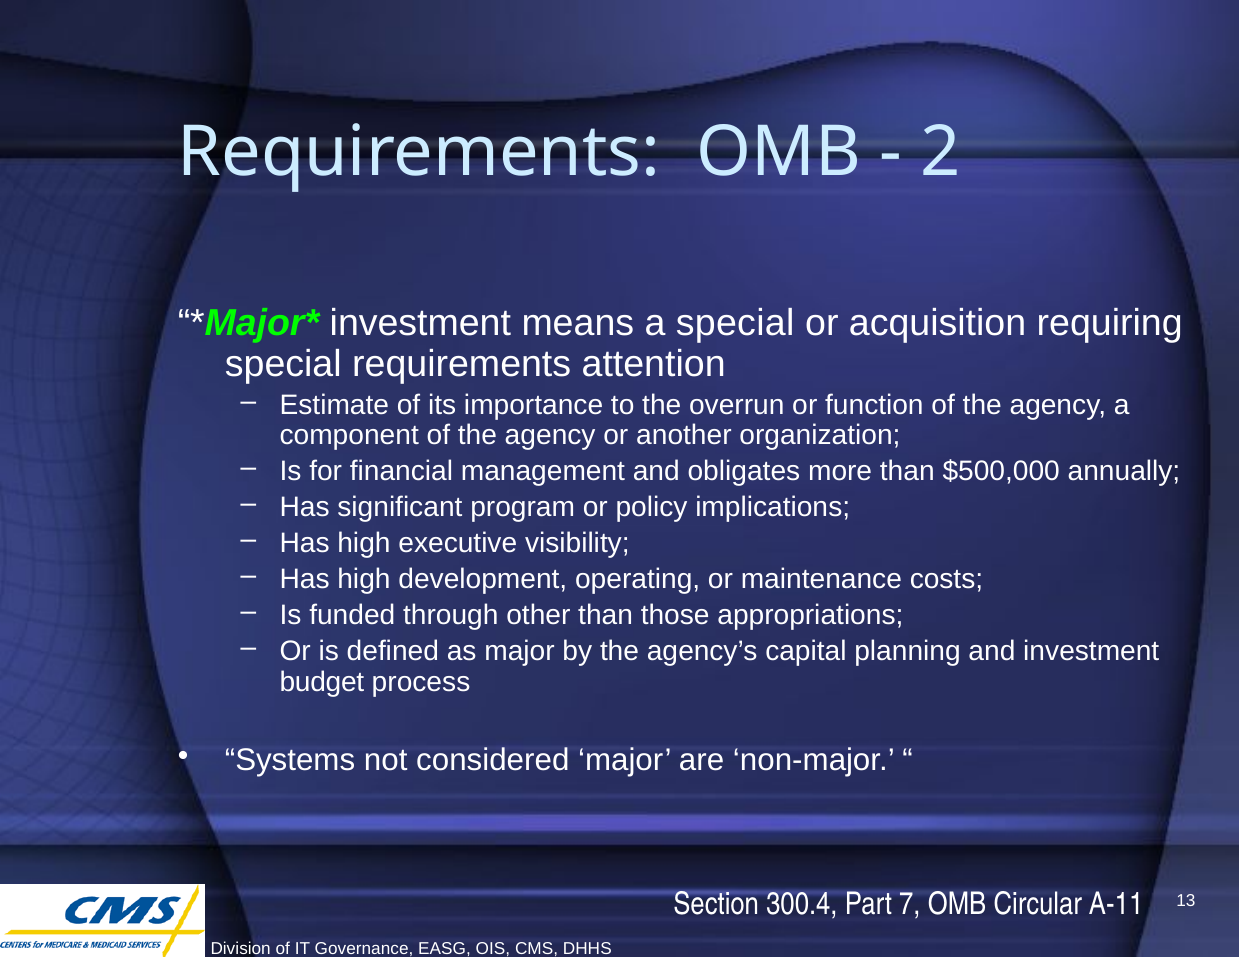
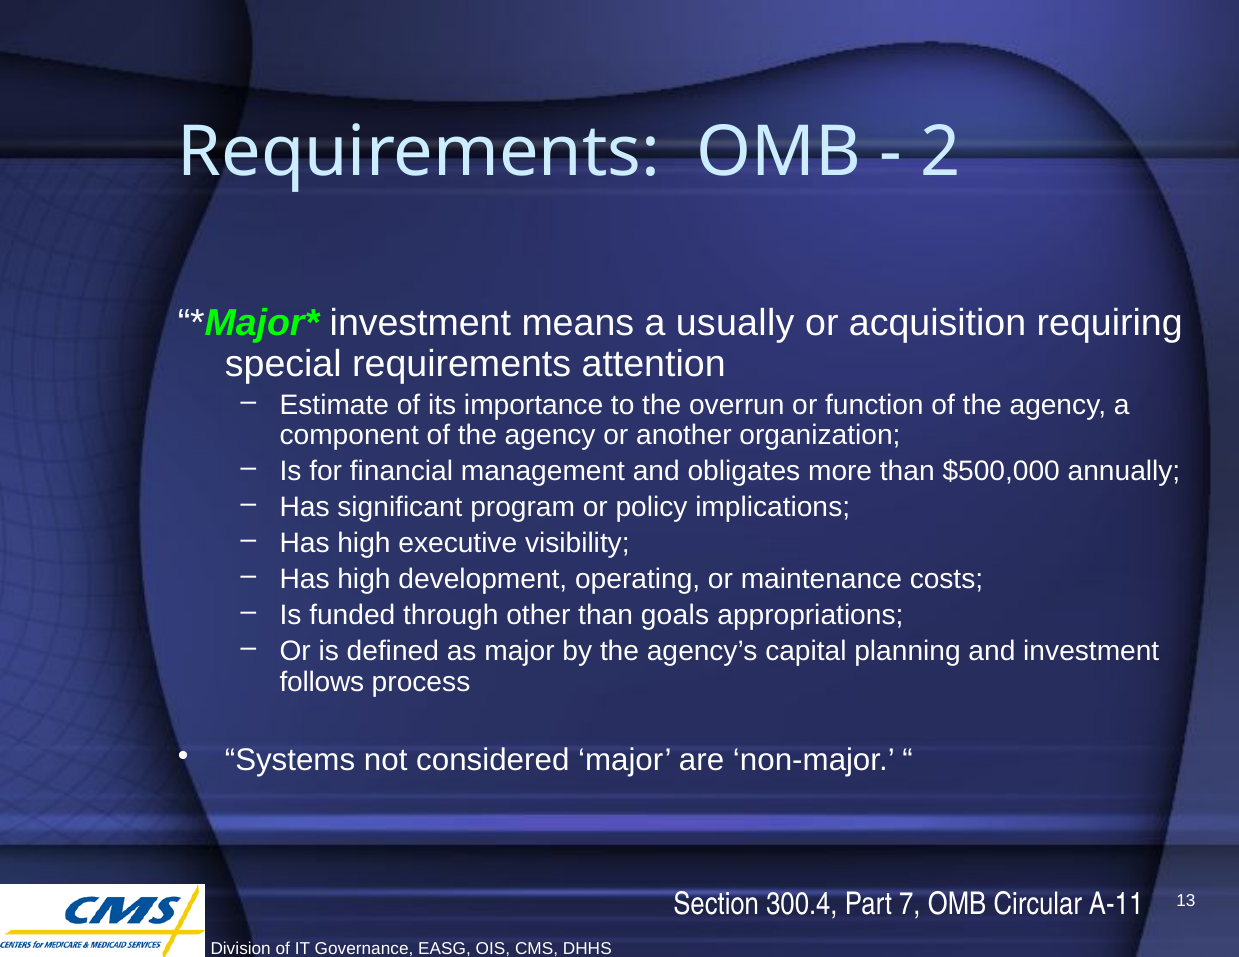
a special: special -> usually
those: those -> goals
budget: budget -> follows
